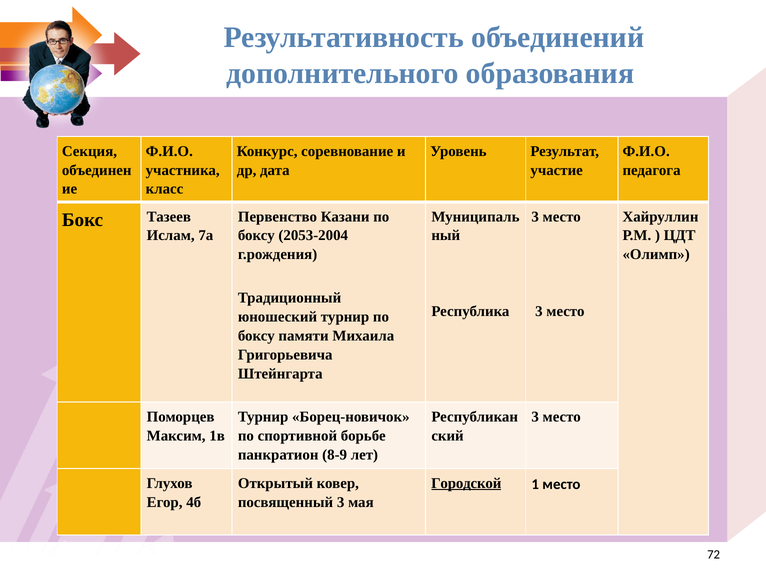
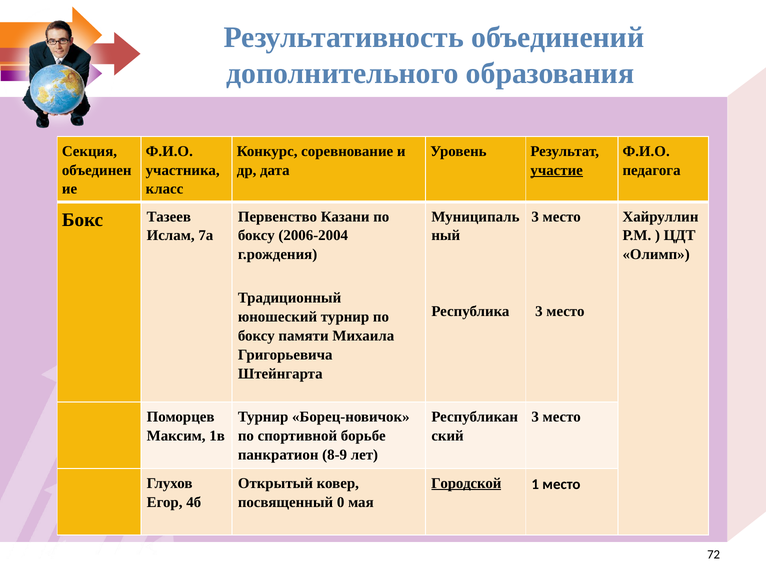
участие underline: none -> present
2053-2004: 2053-2004 -> 2006-2004
посвященный 3: 3 -> 0
